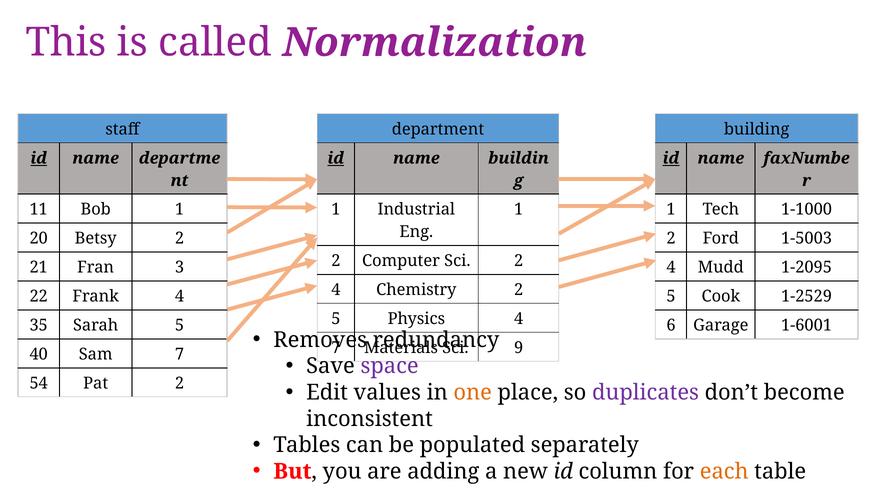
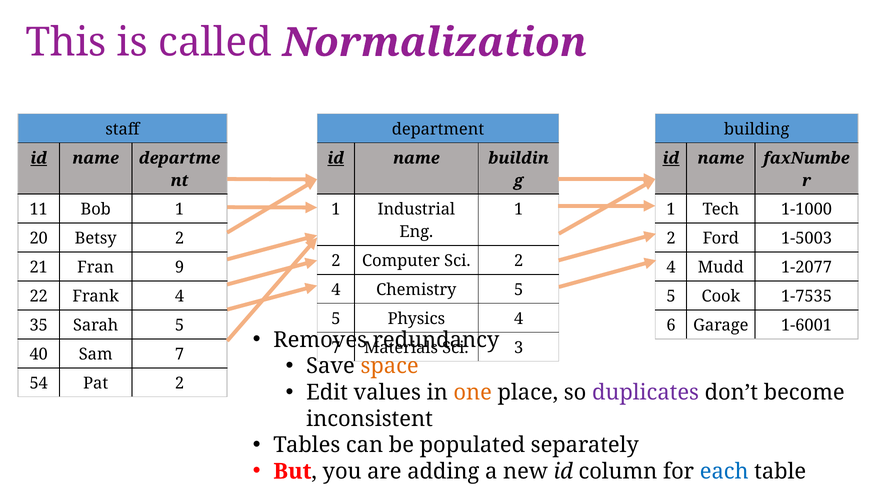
3: 3 -> 9
1-2095: 1-2095 -> 1-2077
Chemistry 2: 2 -> 5
1-2529: 1-2529 -> 1-7535
9: 9 -> 3
space colour: purple -> orange
each colour: orange -> blue
